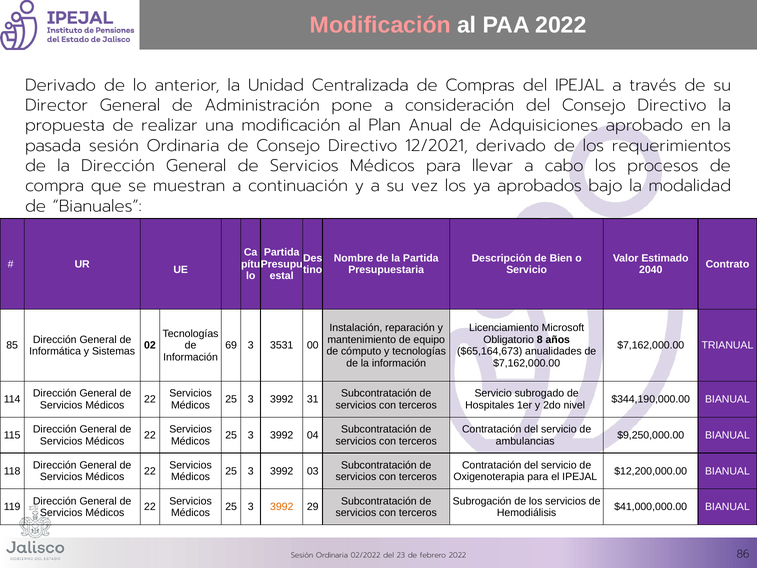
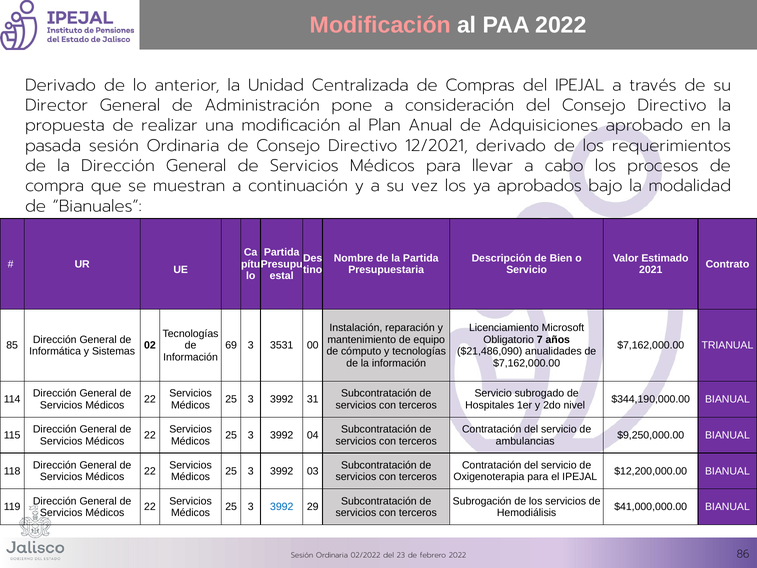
2040: 2040 -> 2021
8: 8 -> 7
$65,164,673: $65,164,673 -> $21,486,090
3992 at (282, 507) colour: orange -> blue
